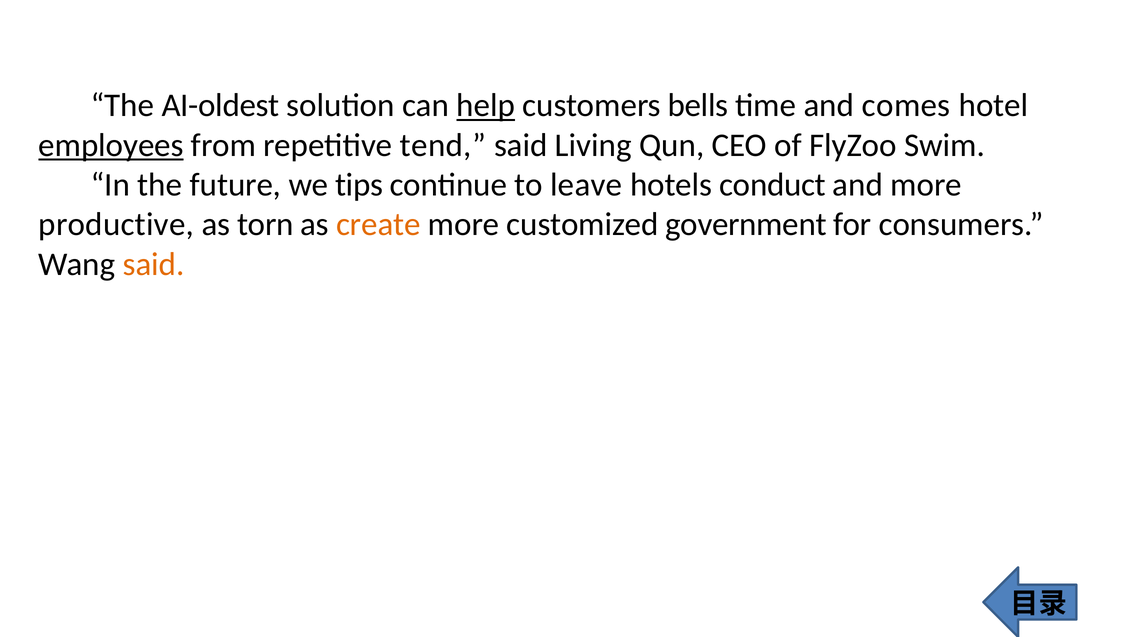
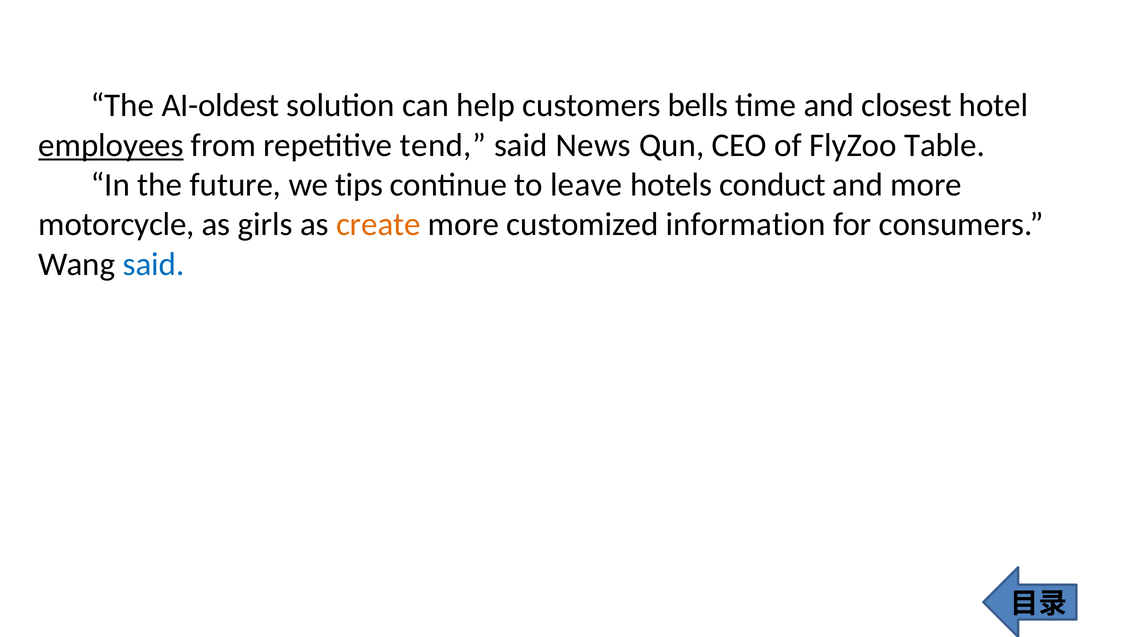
help underline: present -> none
comes: comes -> closest
Living: Living -> News
Swim: Swim -> Table
productive: productive -> motorcycle
torn: torn -> girls
government: government -> information
said at (154, 264) colour: orange -> blue
